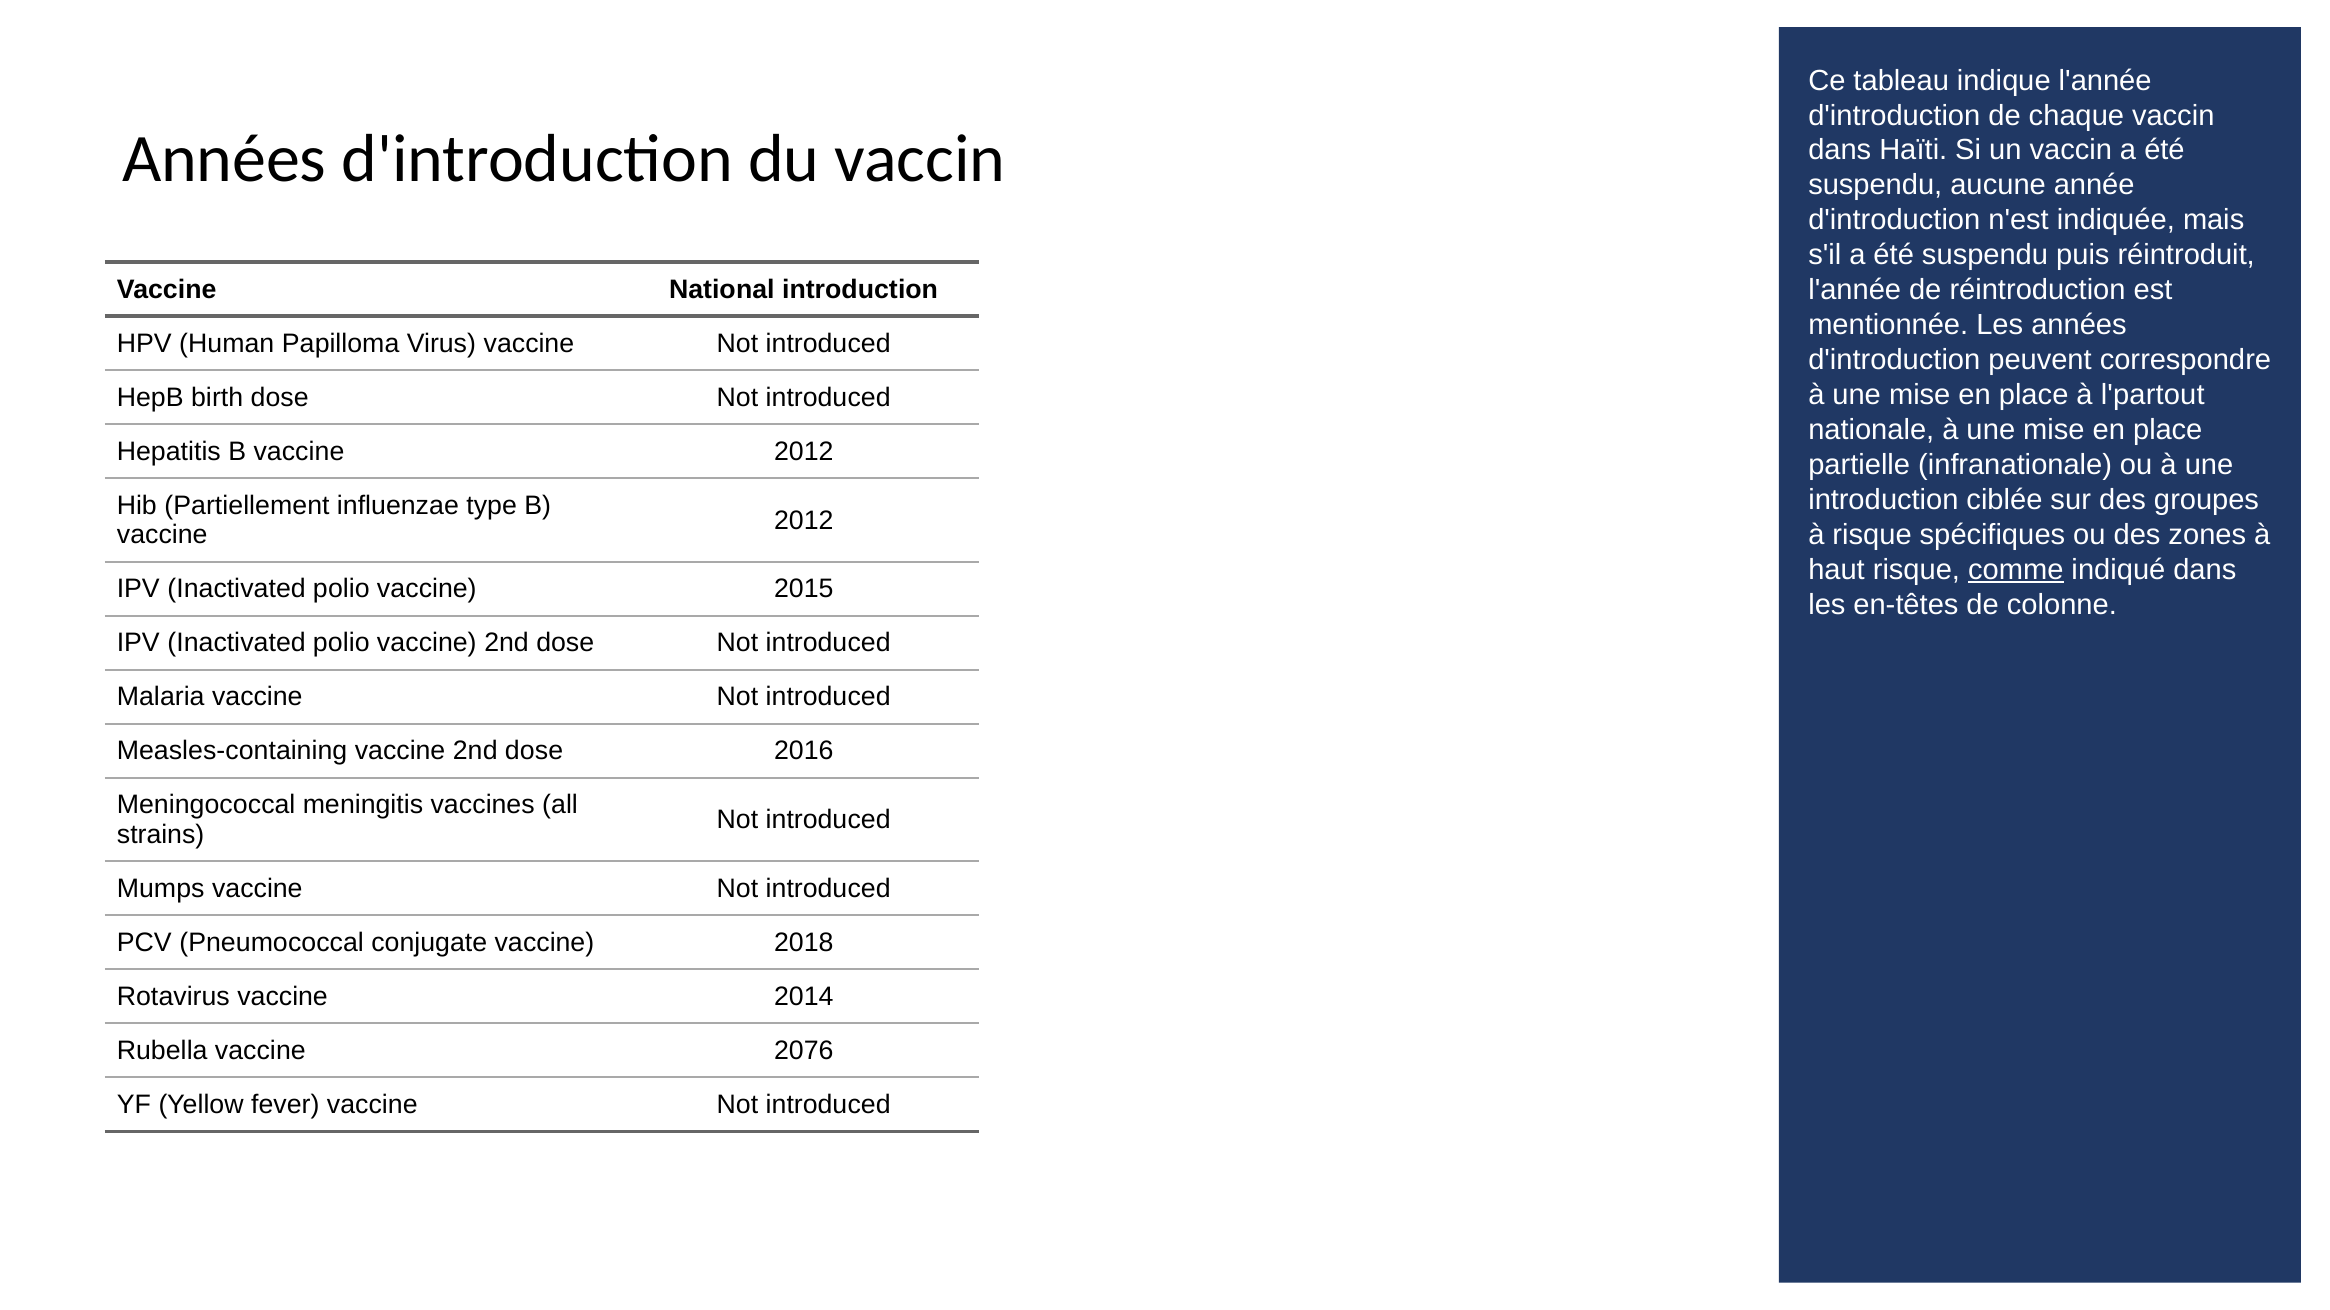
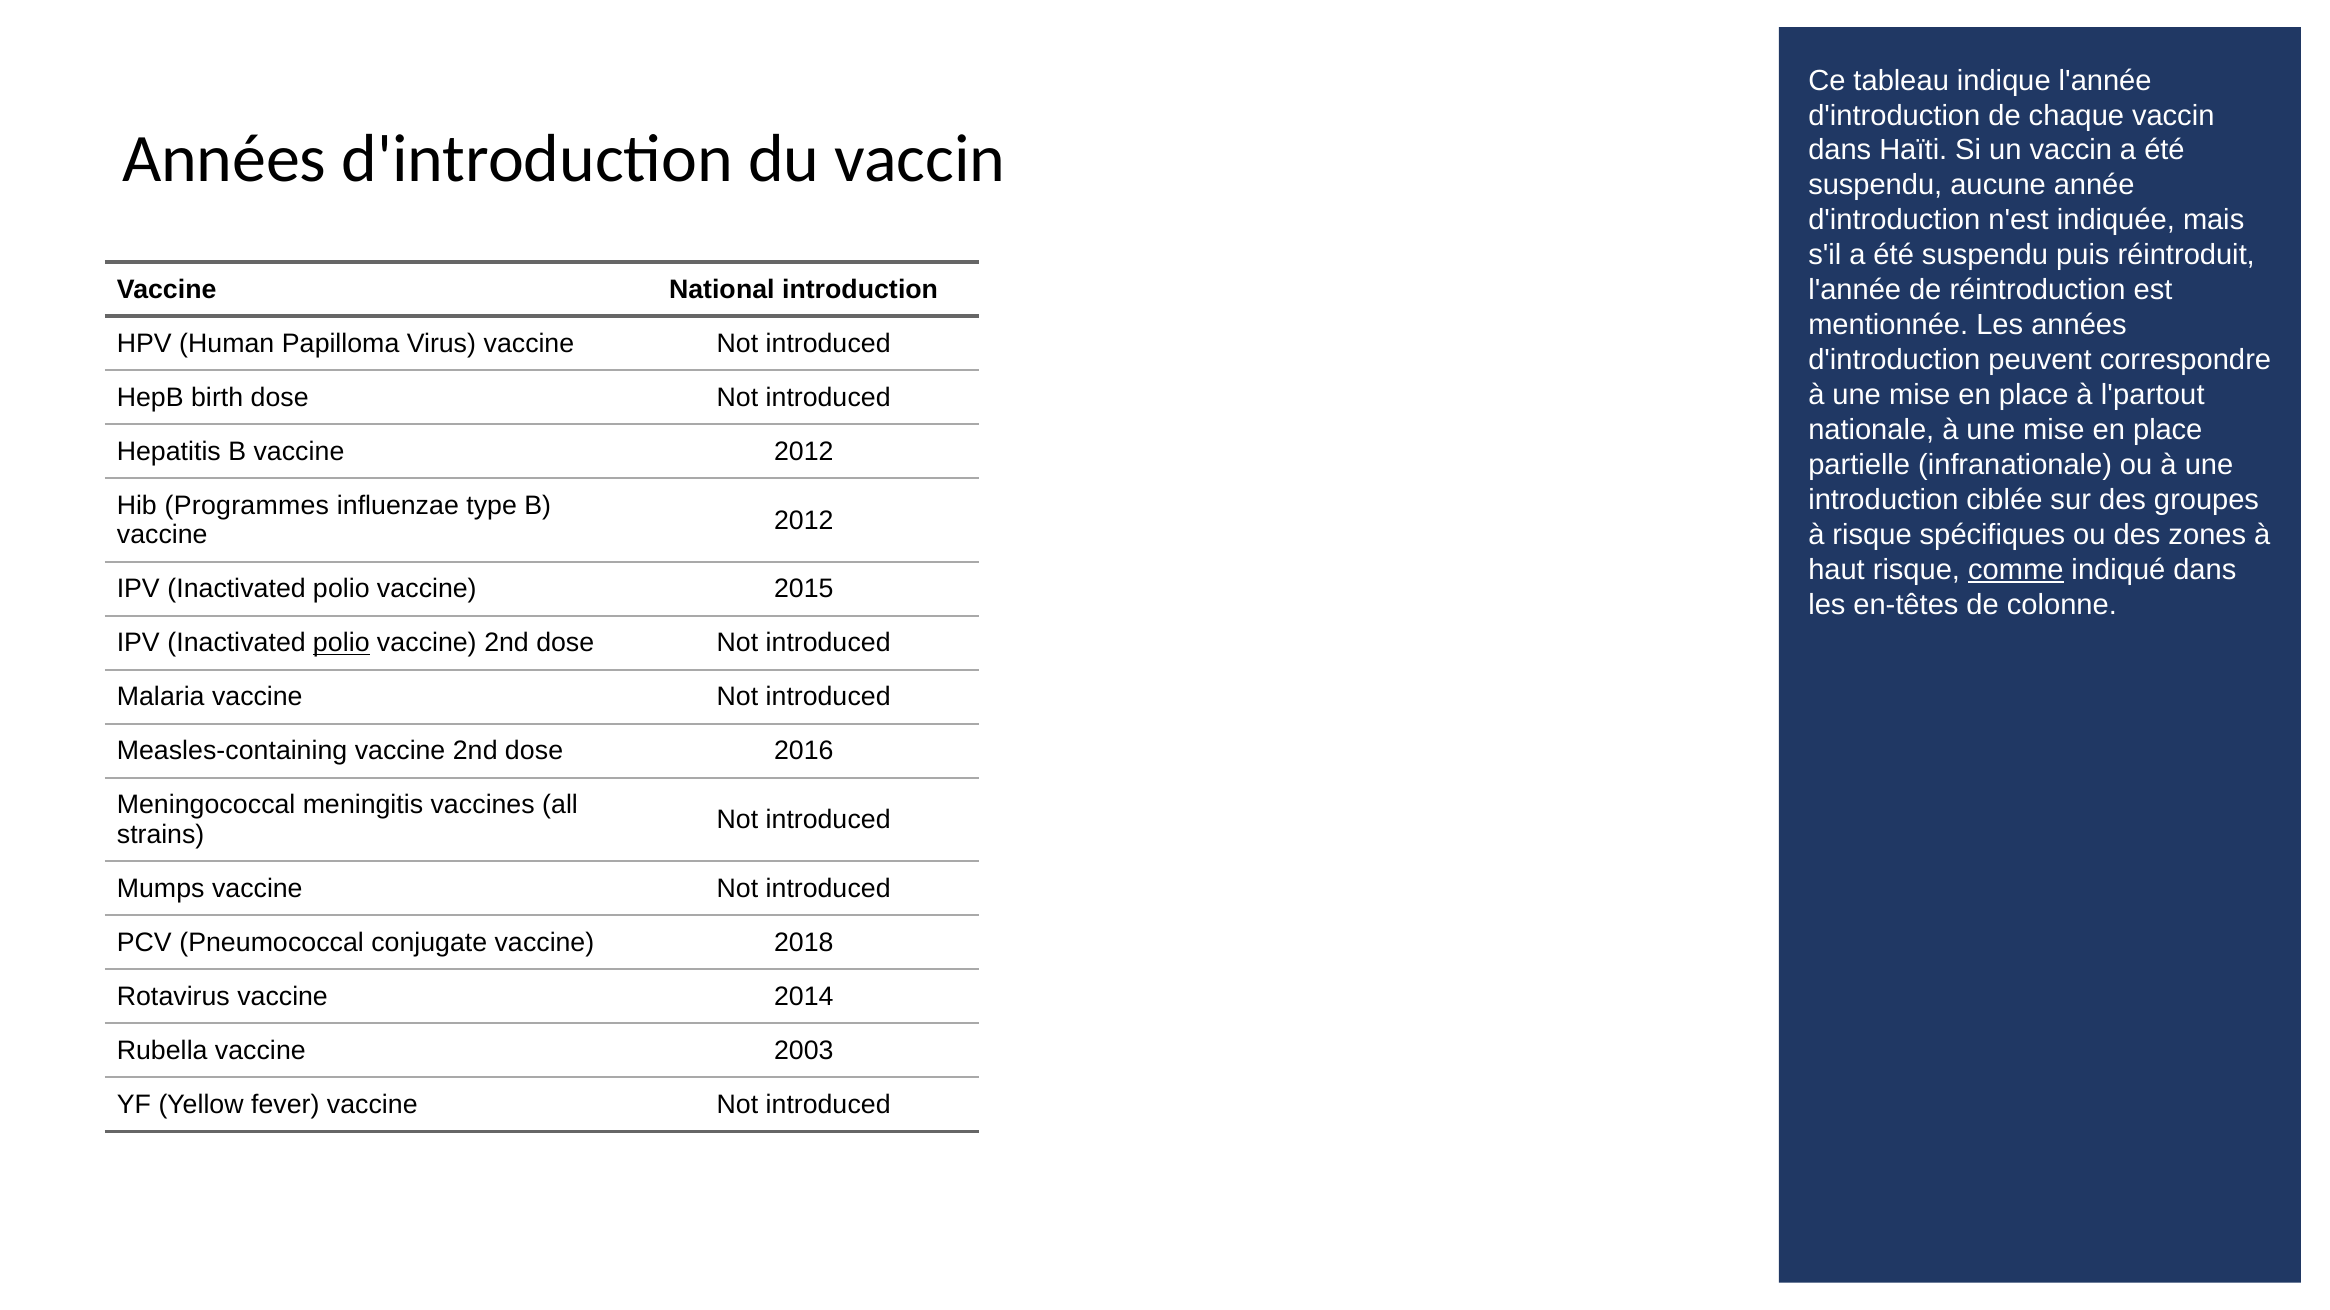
Partiellement: Partiellement -> Programmes
polio at (341, 643) underline: none -> present
2076: 2076 -> 2003
